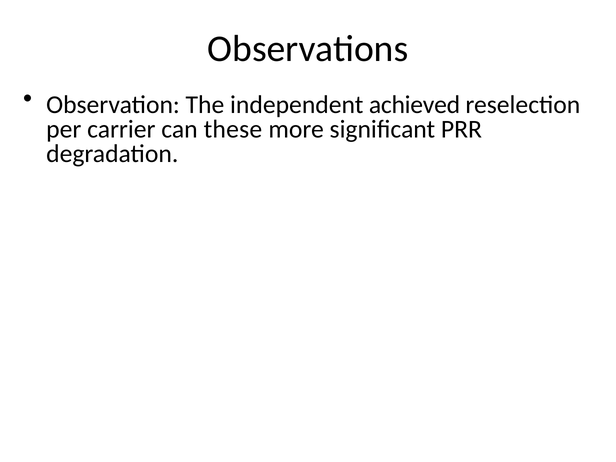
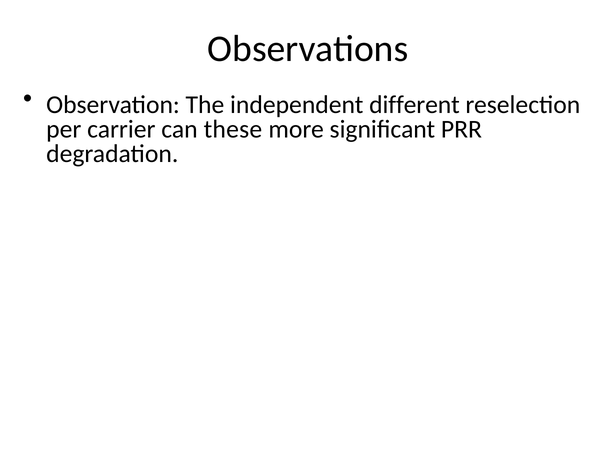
achieved: achieved -> different
